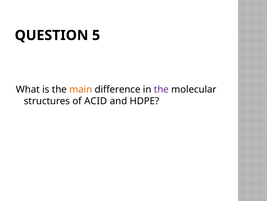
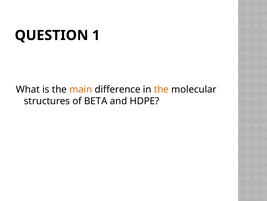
5: 5 -> 1
the at (161, 89) colour: purple -> orange
ACID: ACID -> BETA
